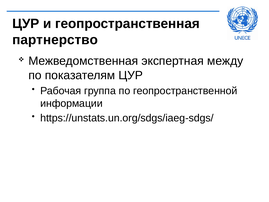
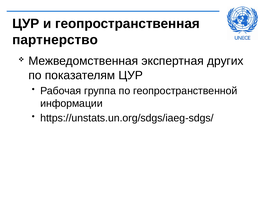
между: между -> других
